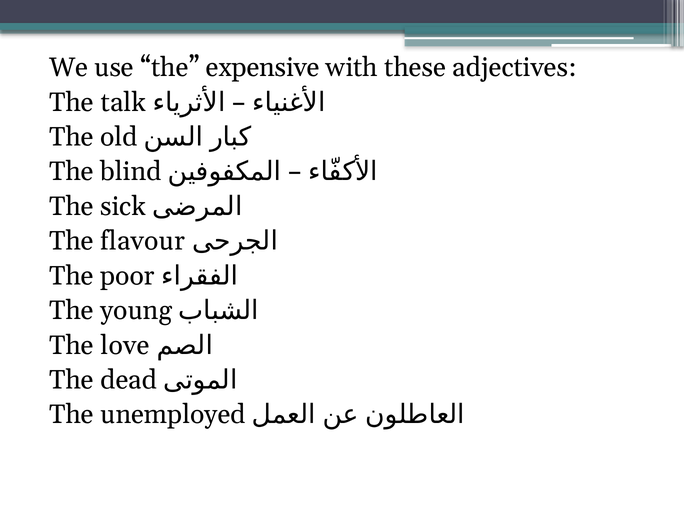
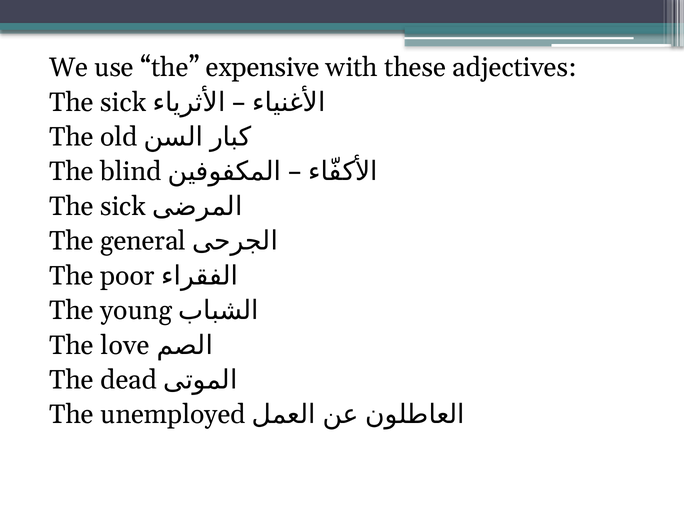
talk at (123, 102): talk -> sick
flavour: flavour -> general
